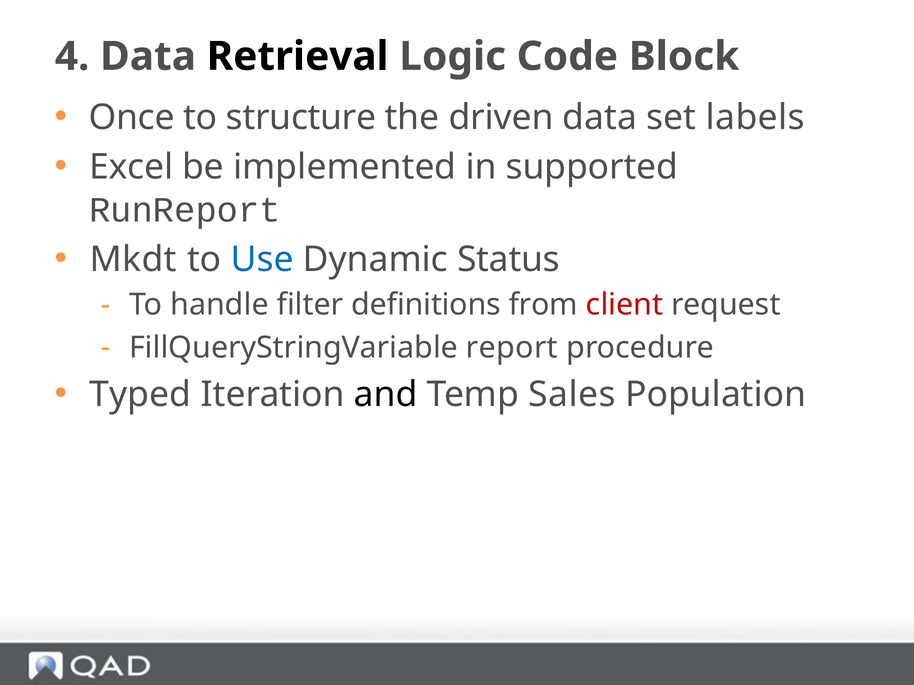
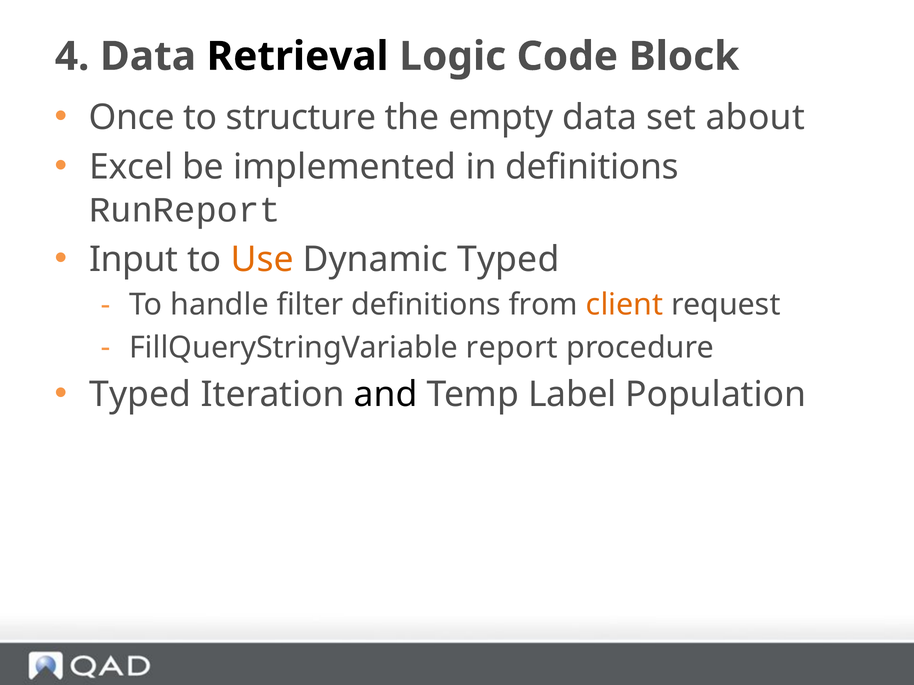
driven: driven -> empty
labels: labels -> about
in supported: supported -> definitions
Mkdt: Mkdt -> Input
Use colour: blue -> orange
Dynamic Status: Status -> Typed
client colour: red -> orange
Sales: Sales -> Label
